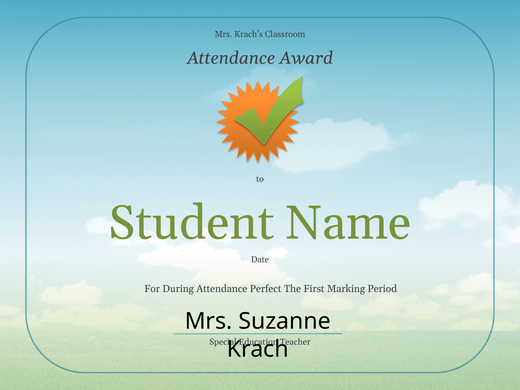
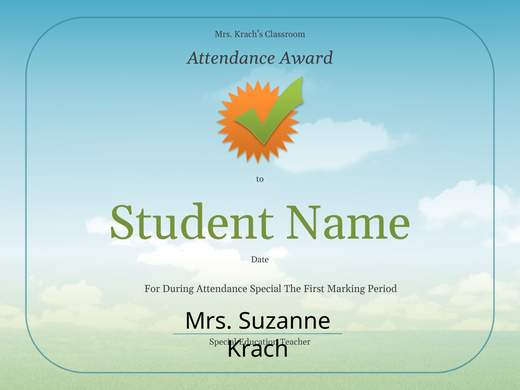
Attendance Perfect: Perfect -> Special
